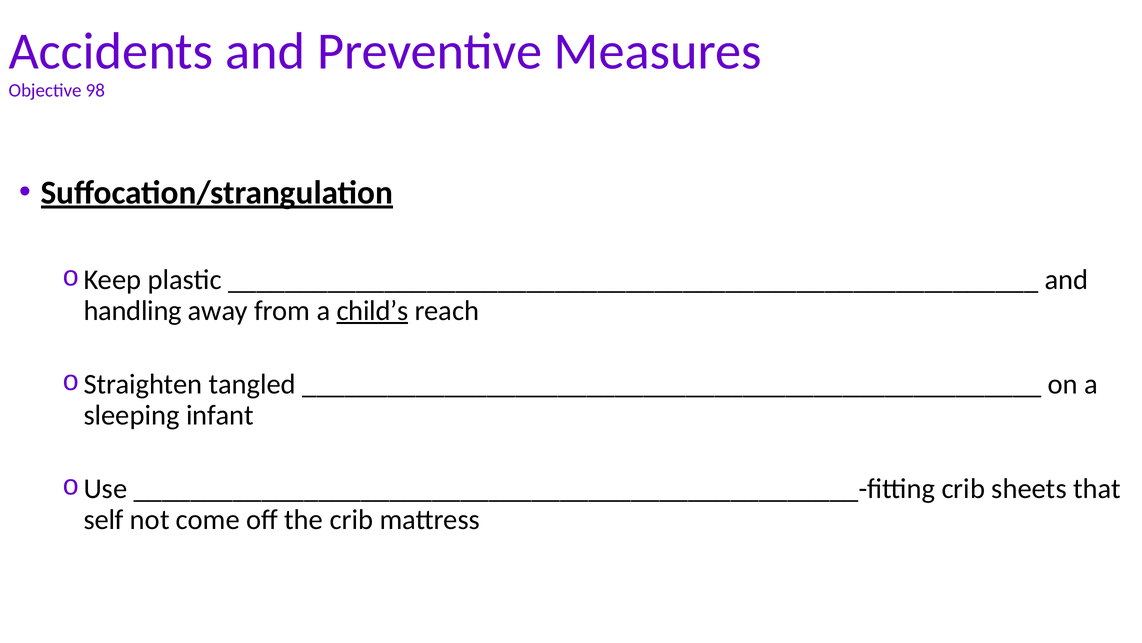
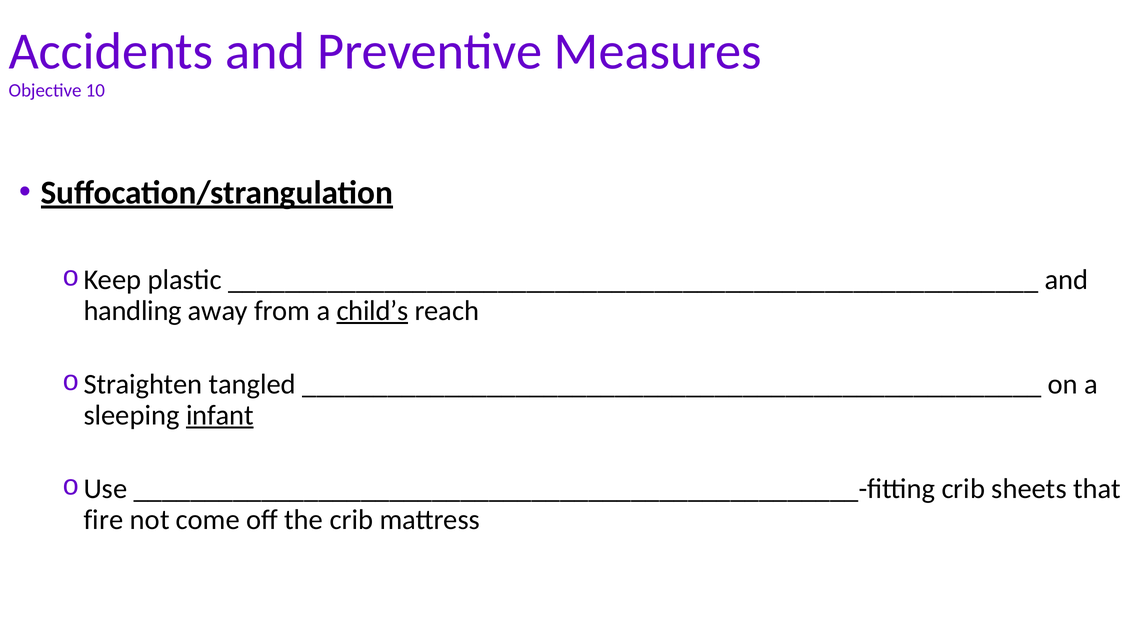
98: 98 -> 10
infant underline: none -> present
self: self -> fire
